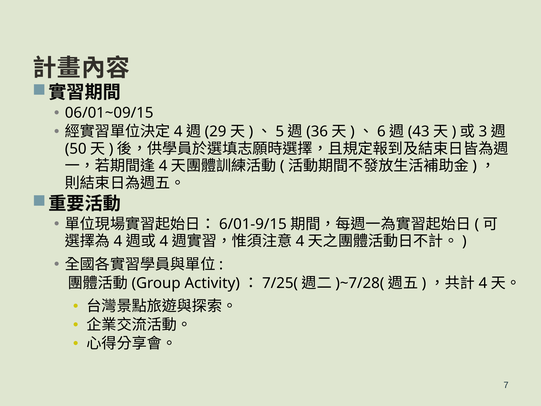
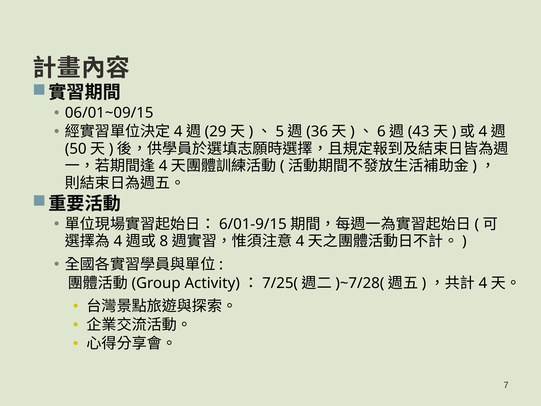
3 at (483, 132): 3 -> 4
4 at (164, 241): 4 -> 8
